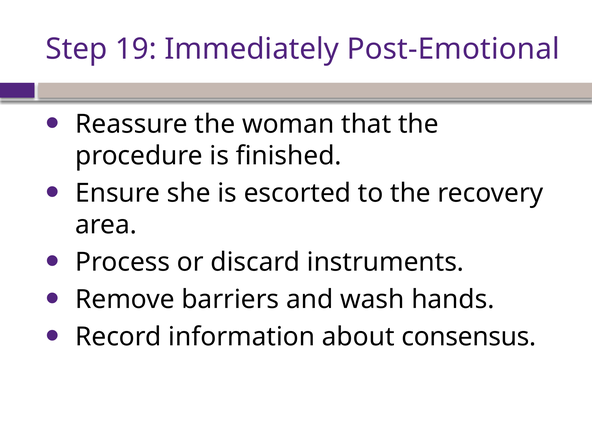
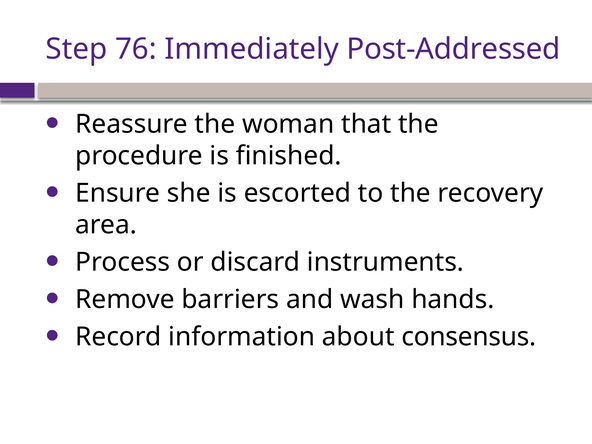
19: 19 -> 76
Post-Emotional: Post-Emotional -> Post-Addressed
